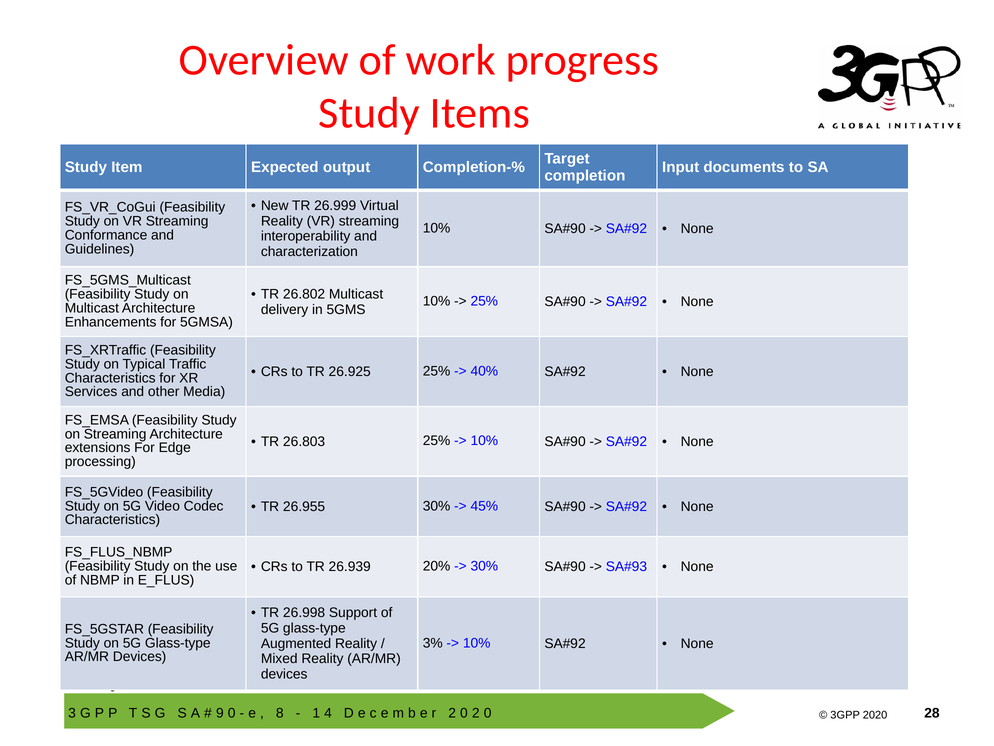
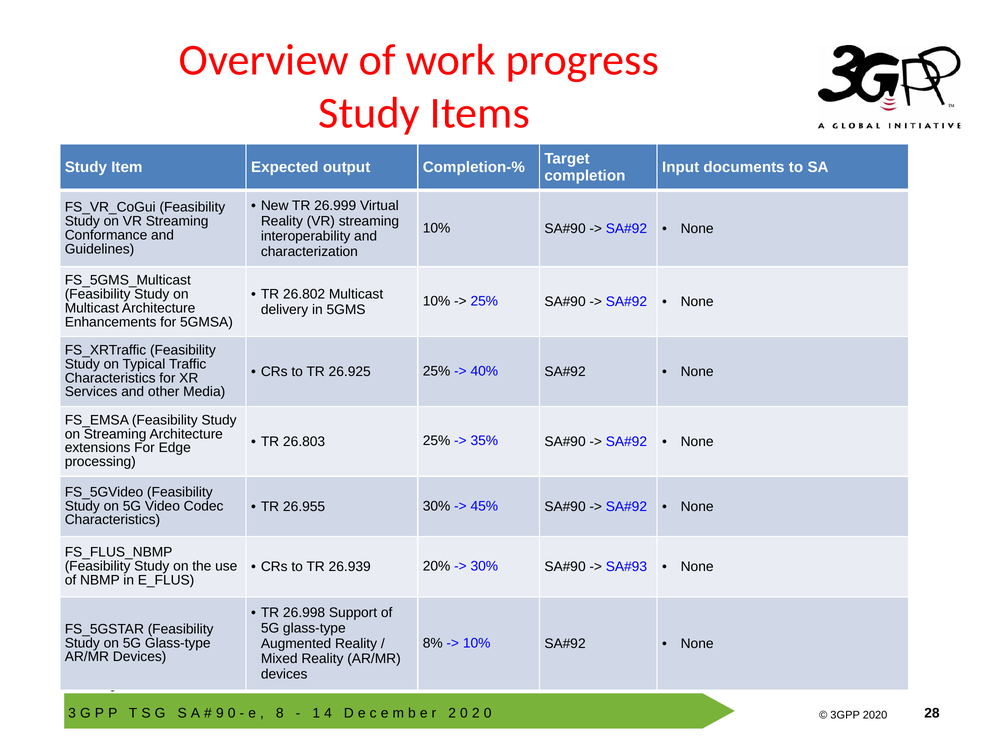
10% at (484, 441): 10% -> 35%
3%: 3% -> 8%
